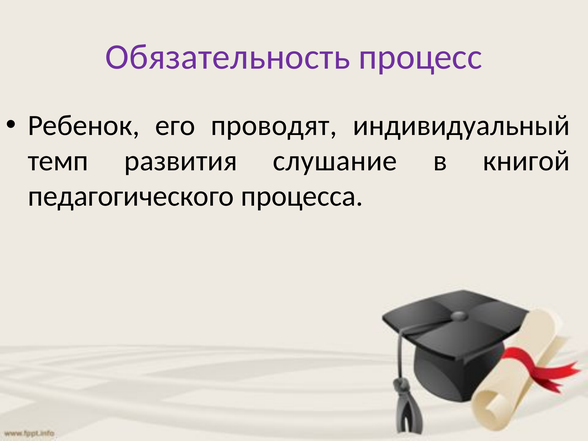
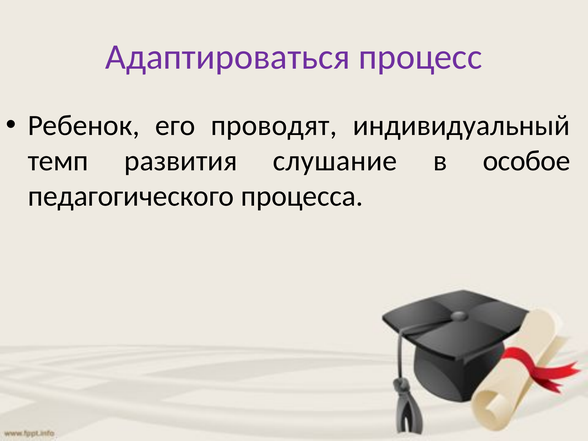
Обязательность: Обязательность -> Адаптироваться
книгой: книгой -> особое
